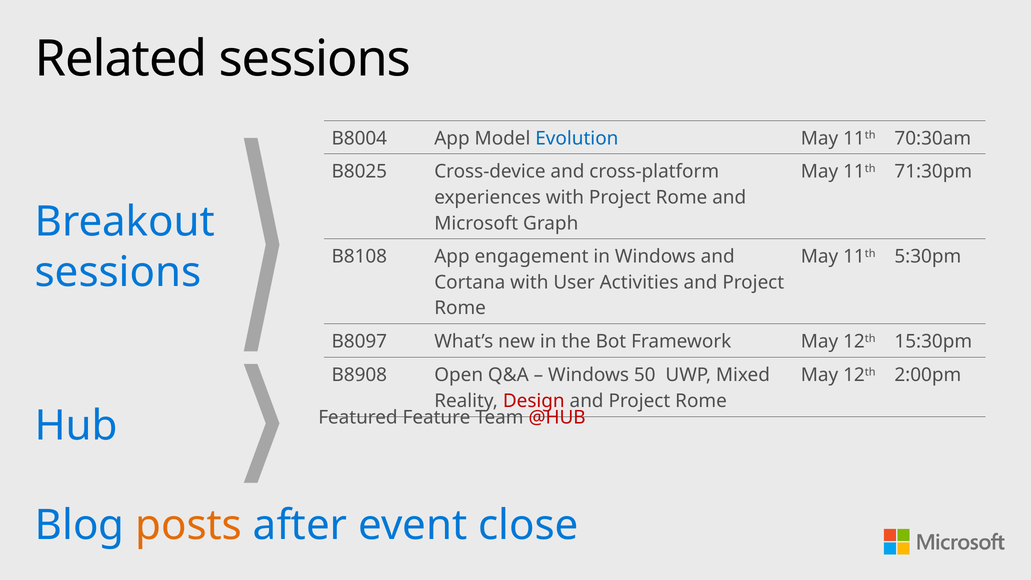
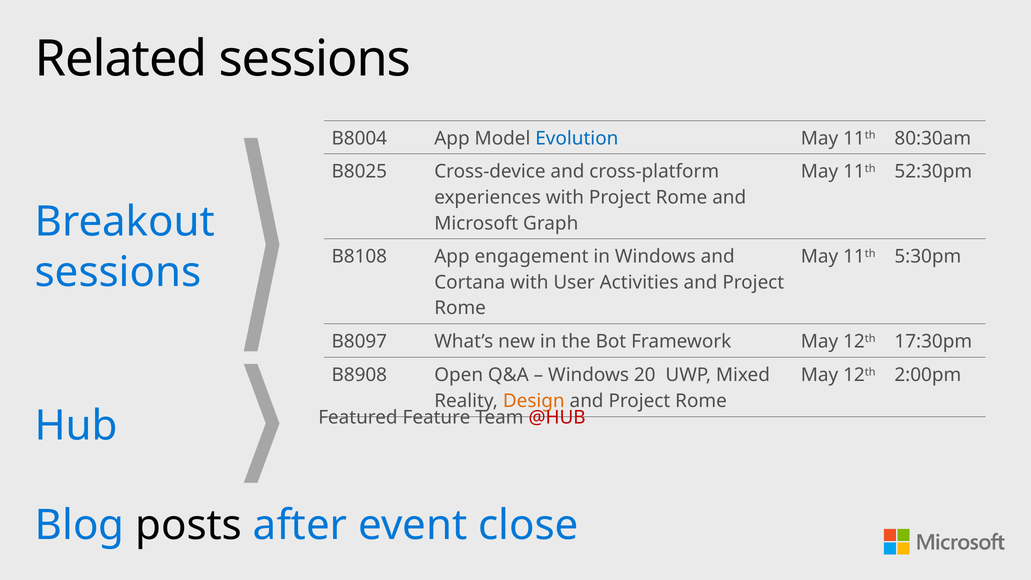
70:30am: 70:30am -> 80:30am
71:30pm: 71:30pm -> 52:30pm
15:30pm: 15:30pm -> 17:30pm
50: 50 -> 20
Design colour: red -> orange
posts colour: orange -> black
